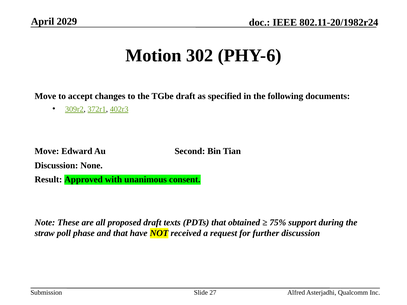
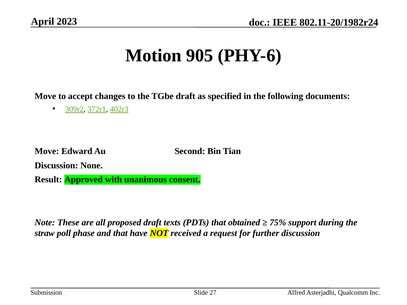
2029: 2029 -> 2023
302: 302 -> 905
